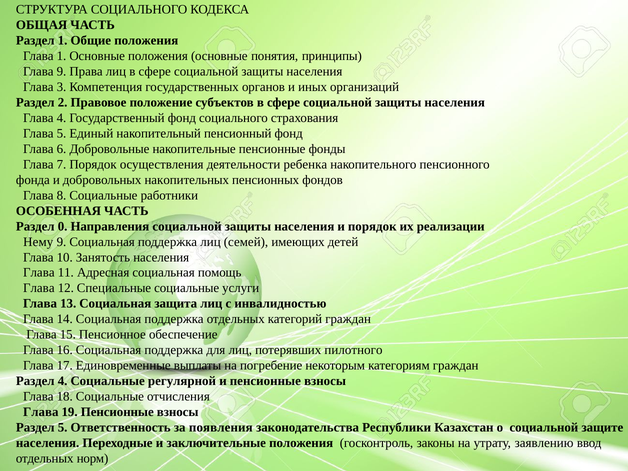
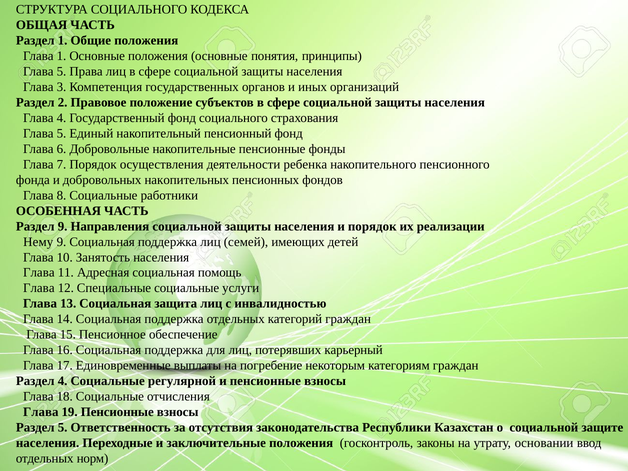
9 at (61, 72): 9 -> 5
Раздел 0: 0 -> 9
пилотного: пилотного -> карьерный
появления: появления -> отсутствия
заявлению: заявлению -> основании
